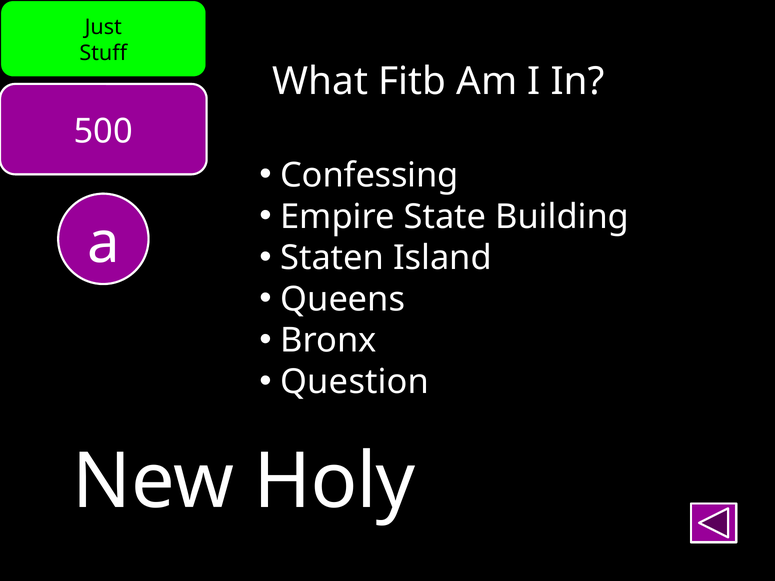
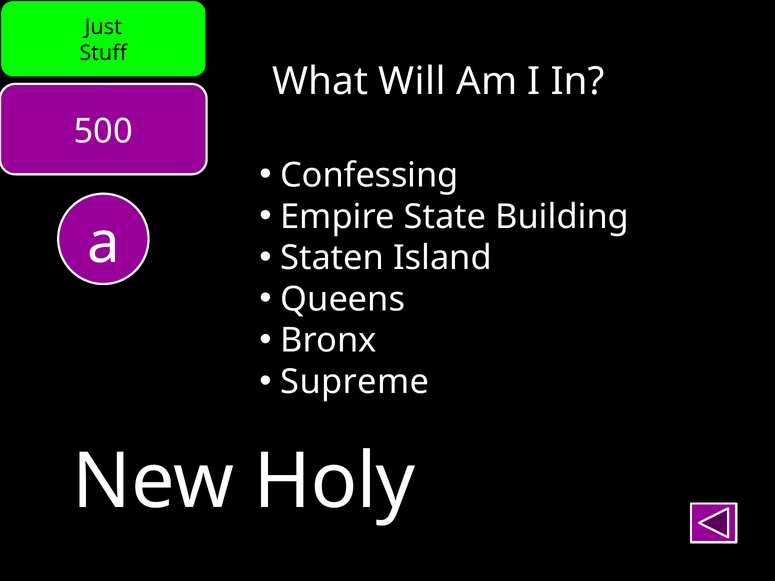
Fitb: Fitb -> Will
Question: Question -> Supreme
